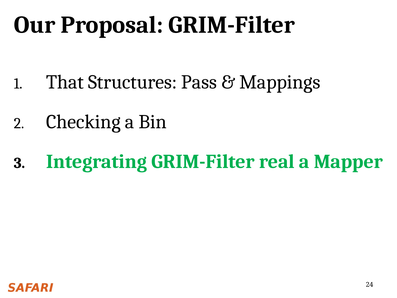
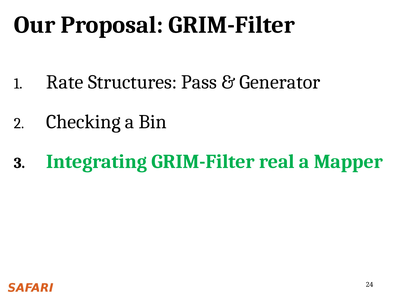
That: That -> Rate
Mappings: Mappings -> Generator
